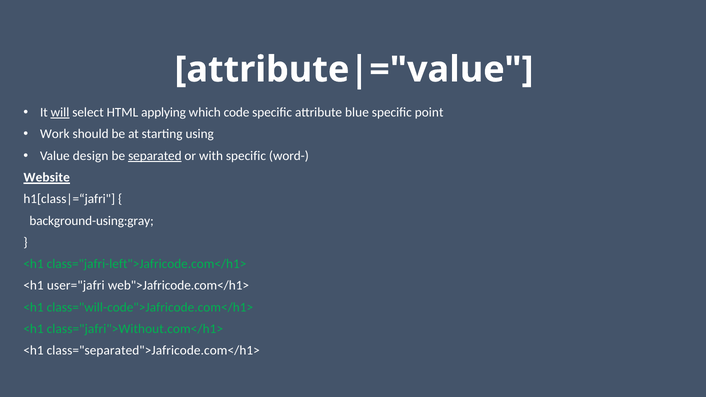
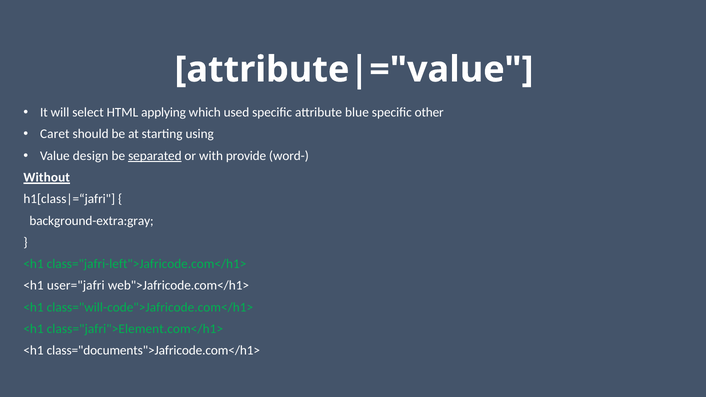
will underline: present -> none
code: code -> used
point: point -> other
Work: Work -> Caret
with specific: specific -> provide
Website: Website -> Without
background-using:gray: background-using:gray -> background-extra:gray
class="jafri">Without.com</h1>: class="jafri">Without.com</h1> -> class="jafri">Element.com</h1>
class="separated">Jafricode.com</h1>: class="separated">Jafricode.com</h1> -> class="documents">Jafricode.com</h1>
